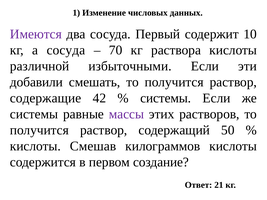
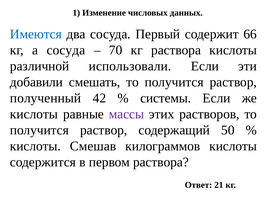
Имеются colour: purple -> blue
10: 10 -> 66
избыточными: избыточными -> использовали
содержащие: содержащие -> полученный
системы at (34, 114): системы -> кислоты
первом создание: создание -> раствора
